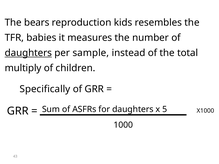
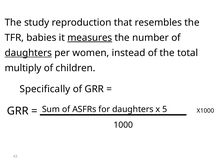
bears: bears -> study
kids: kids -> that
measures underline: none -> present
sample: sample -> women
